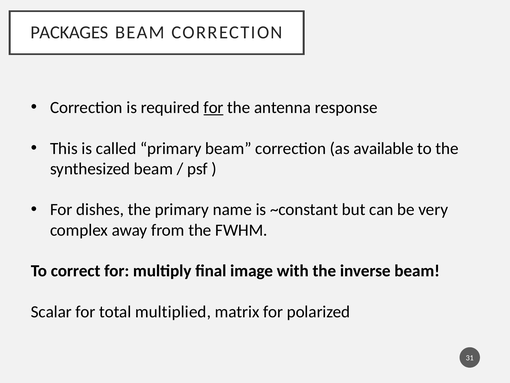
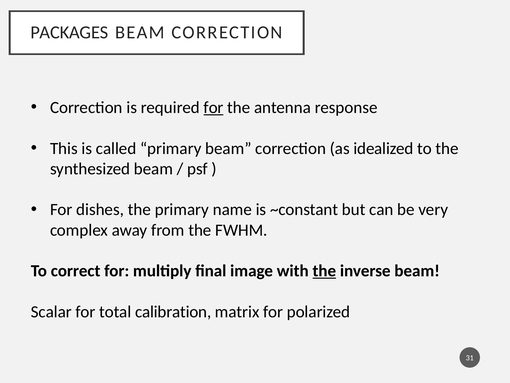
available: available -> idealized
the at (324, 271) underline: none -> present
multiplied: multiplied -> calibration
